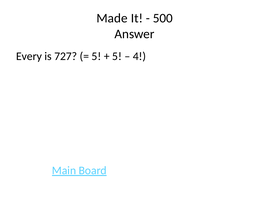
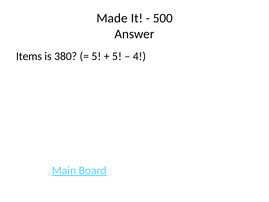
Every: Every -> Items
727: 727 -> 380
